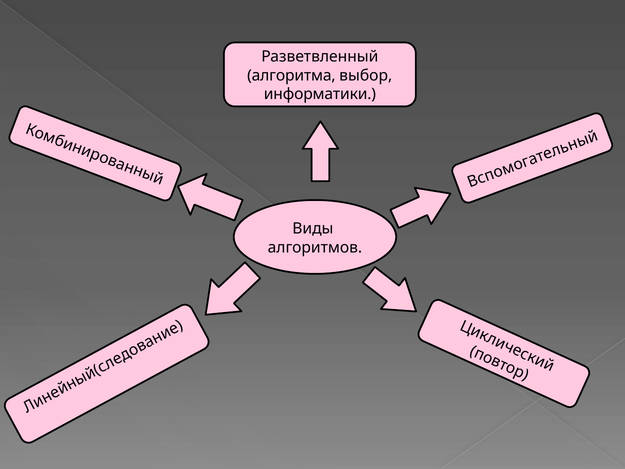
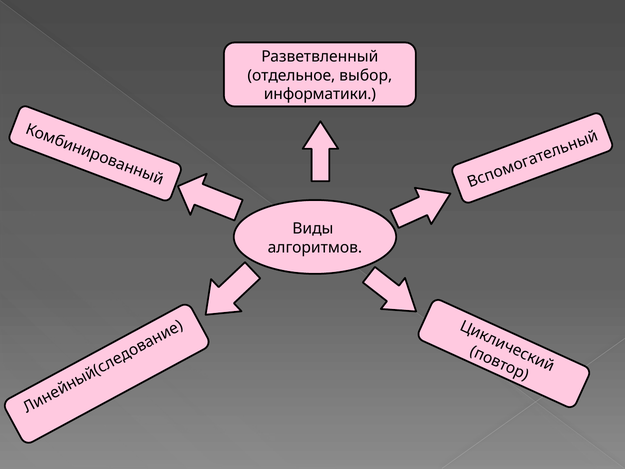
алгоритма: алгоритма -> отдельное
